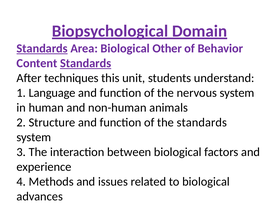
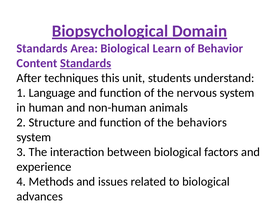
Standards at (42, 48) underline: present -> none
Other: Other -> Learn
the standards: standards -> behaviors
